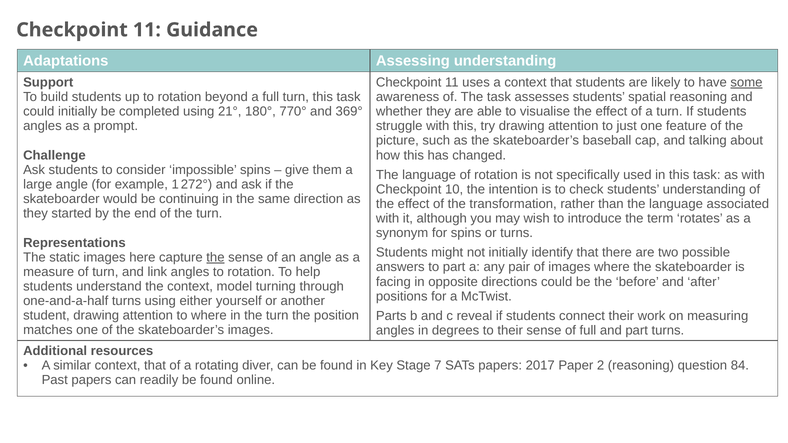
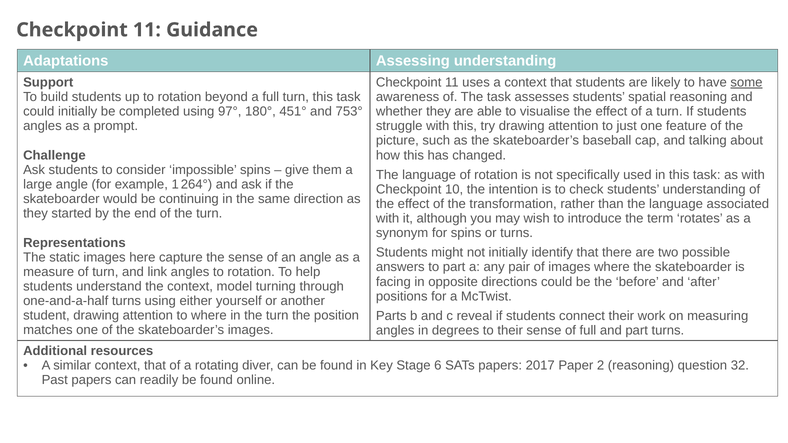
21°: 21° -> 97°
770°: 770° -> 451°
369°: 369° -> 753°
272°: 272° -> 264°
the at (215, 257) underline: present -> none
7: 7 -> 6
84: 84 -> 32
